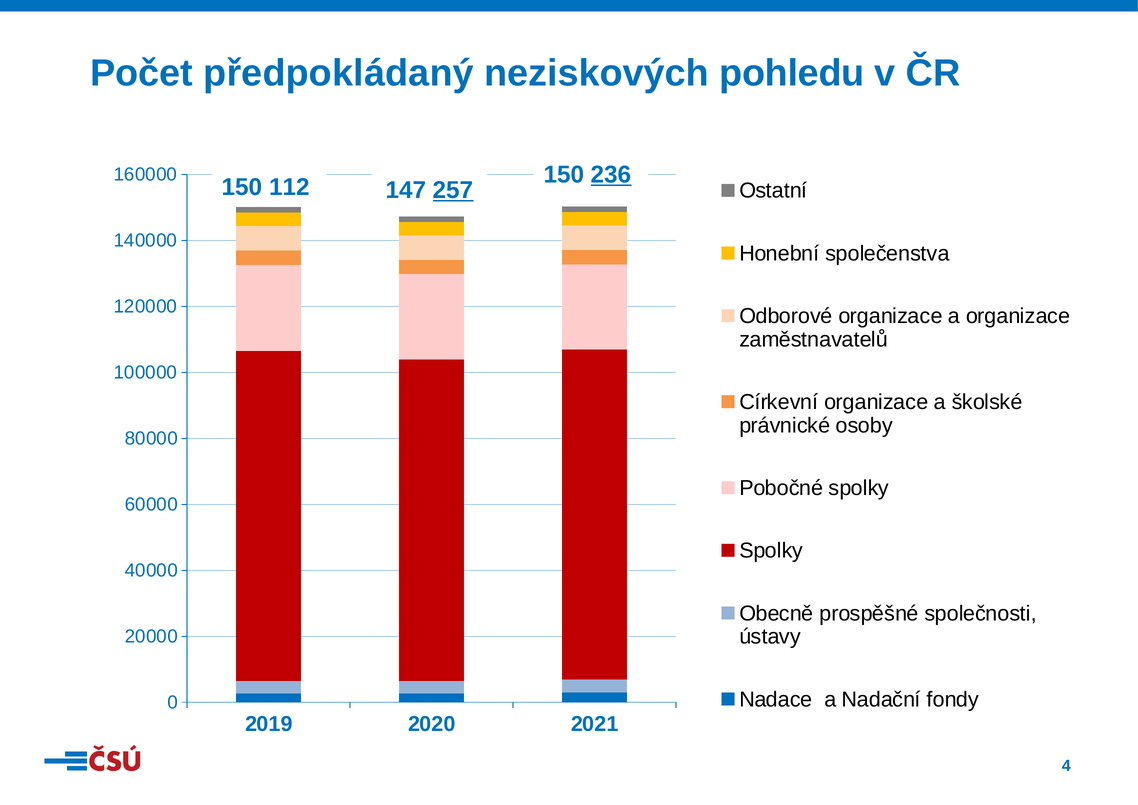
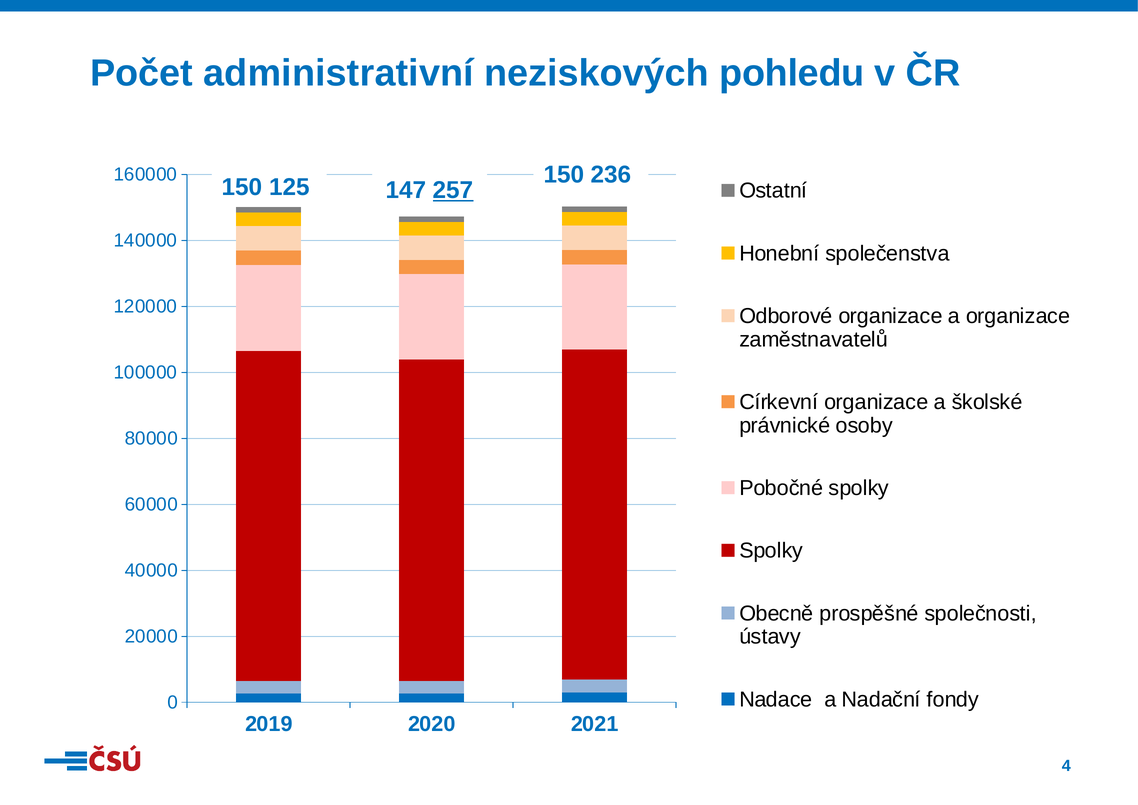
předpokládaný: předpokládaný -> administrativní
236 underline: present -> none
112: 112 -> 125
